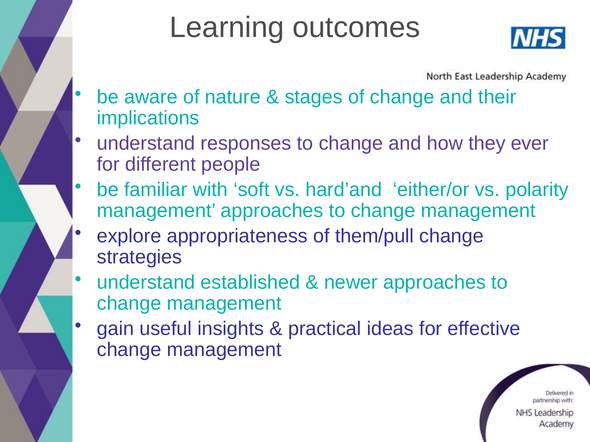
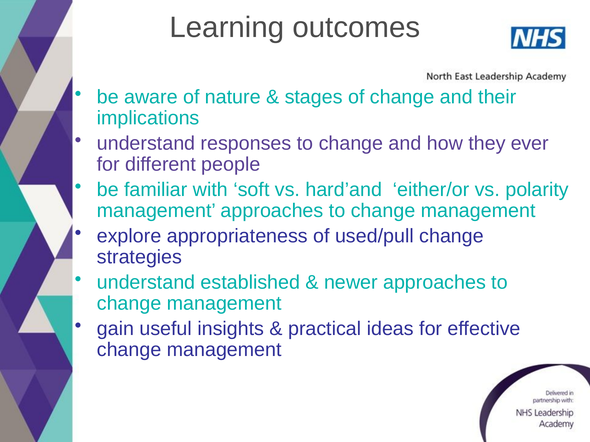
them/pull: them/pull -> used/pull
